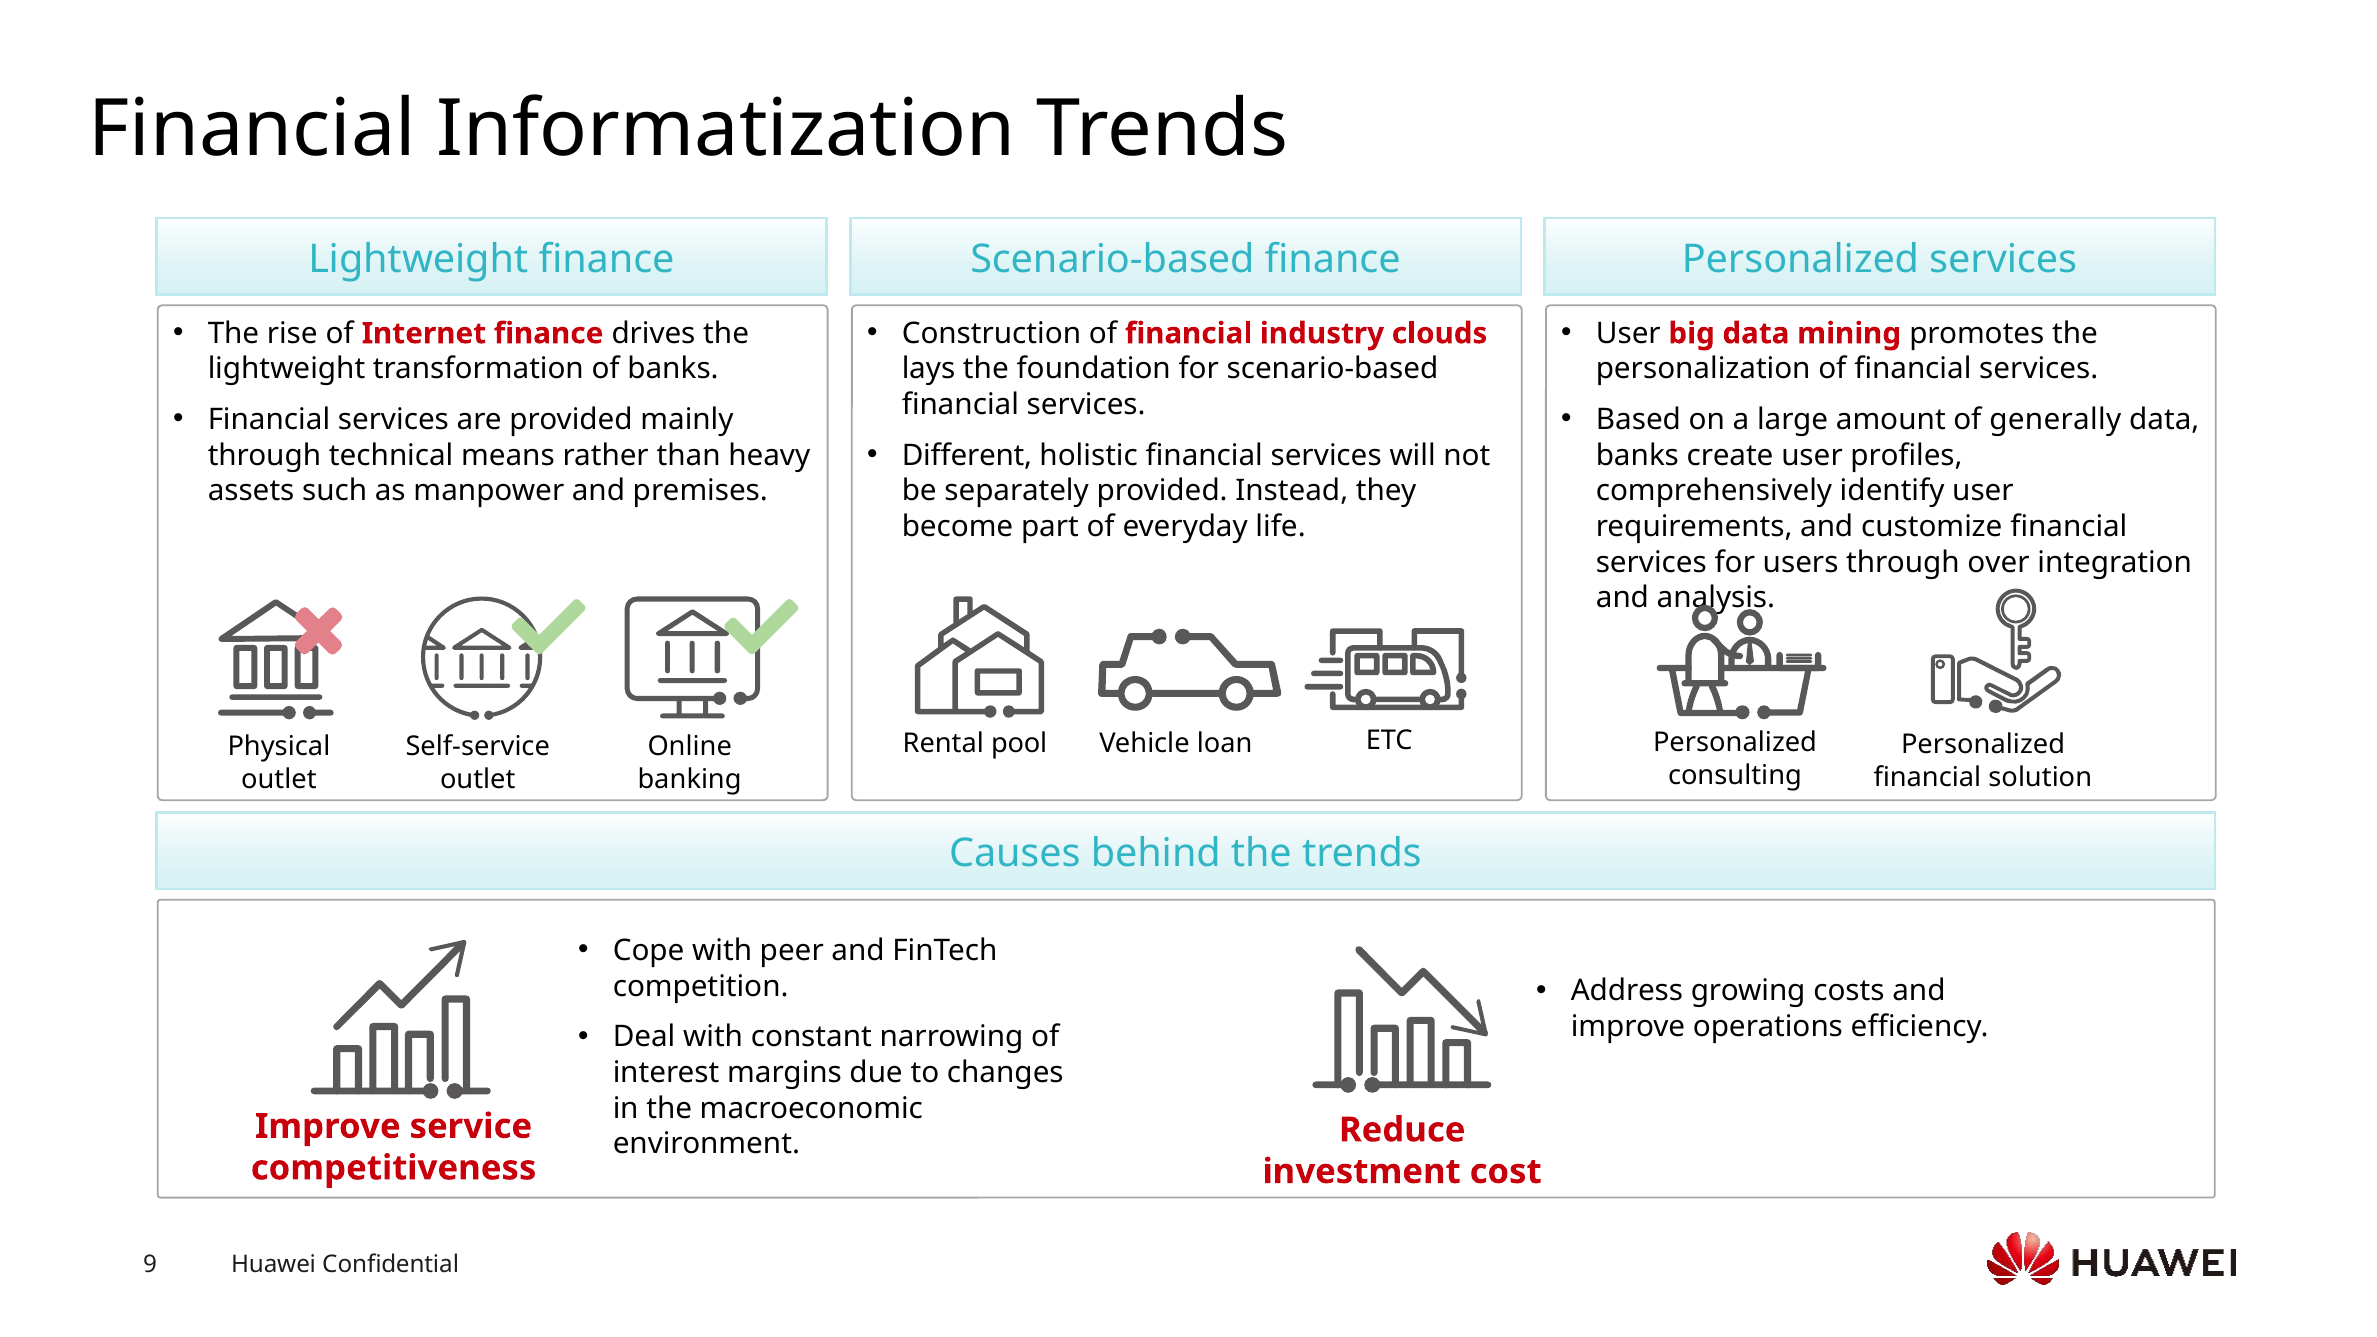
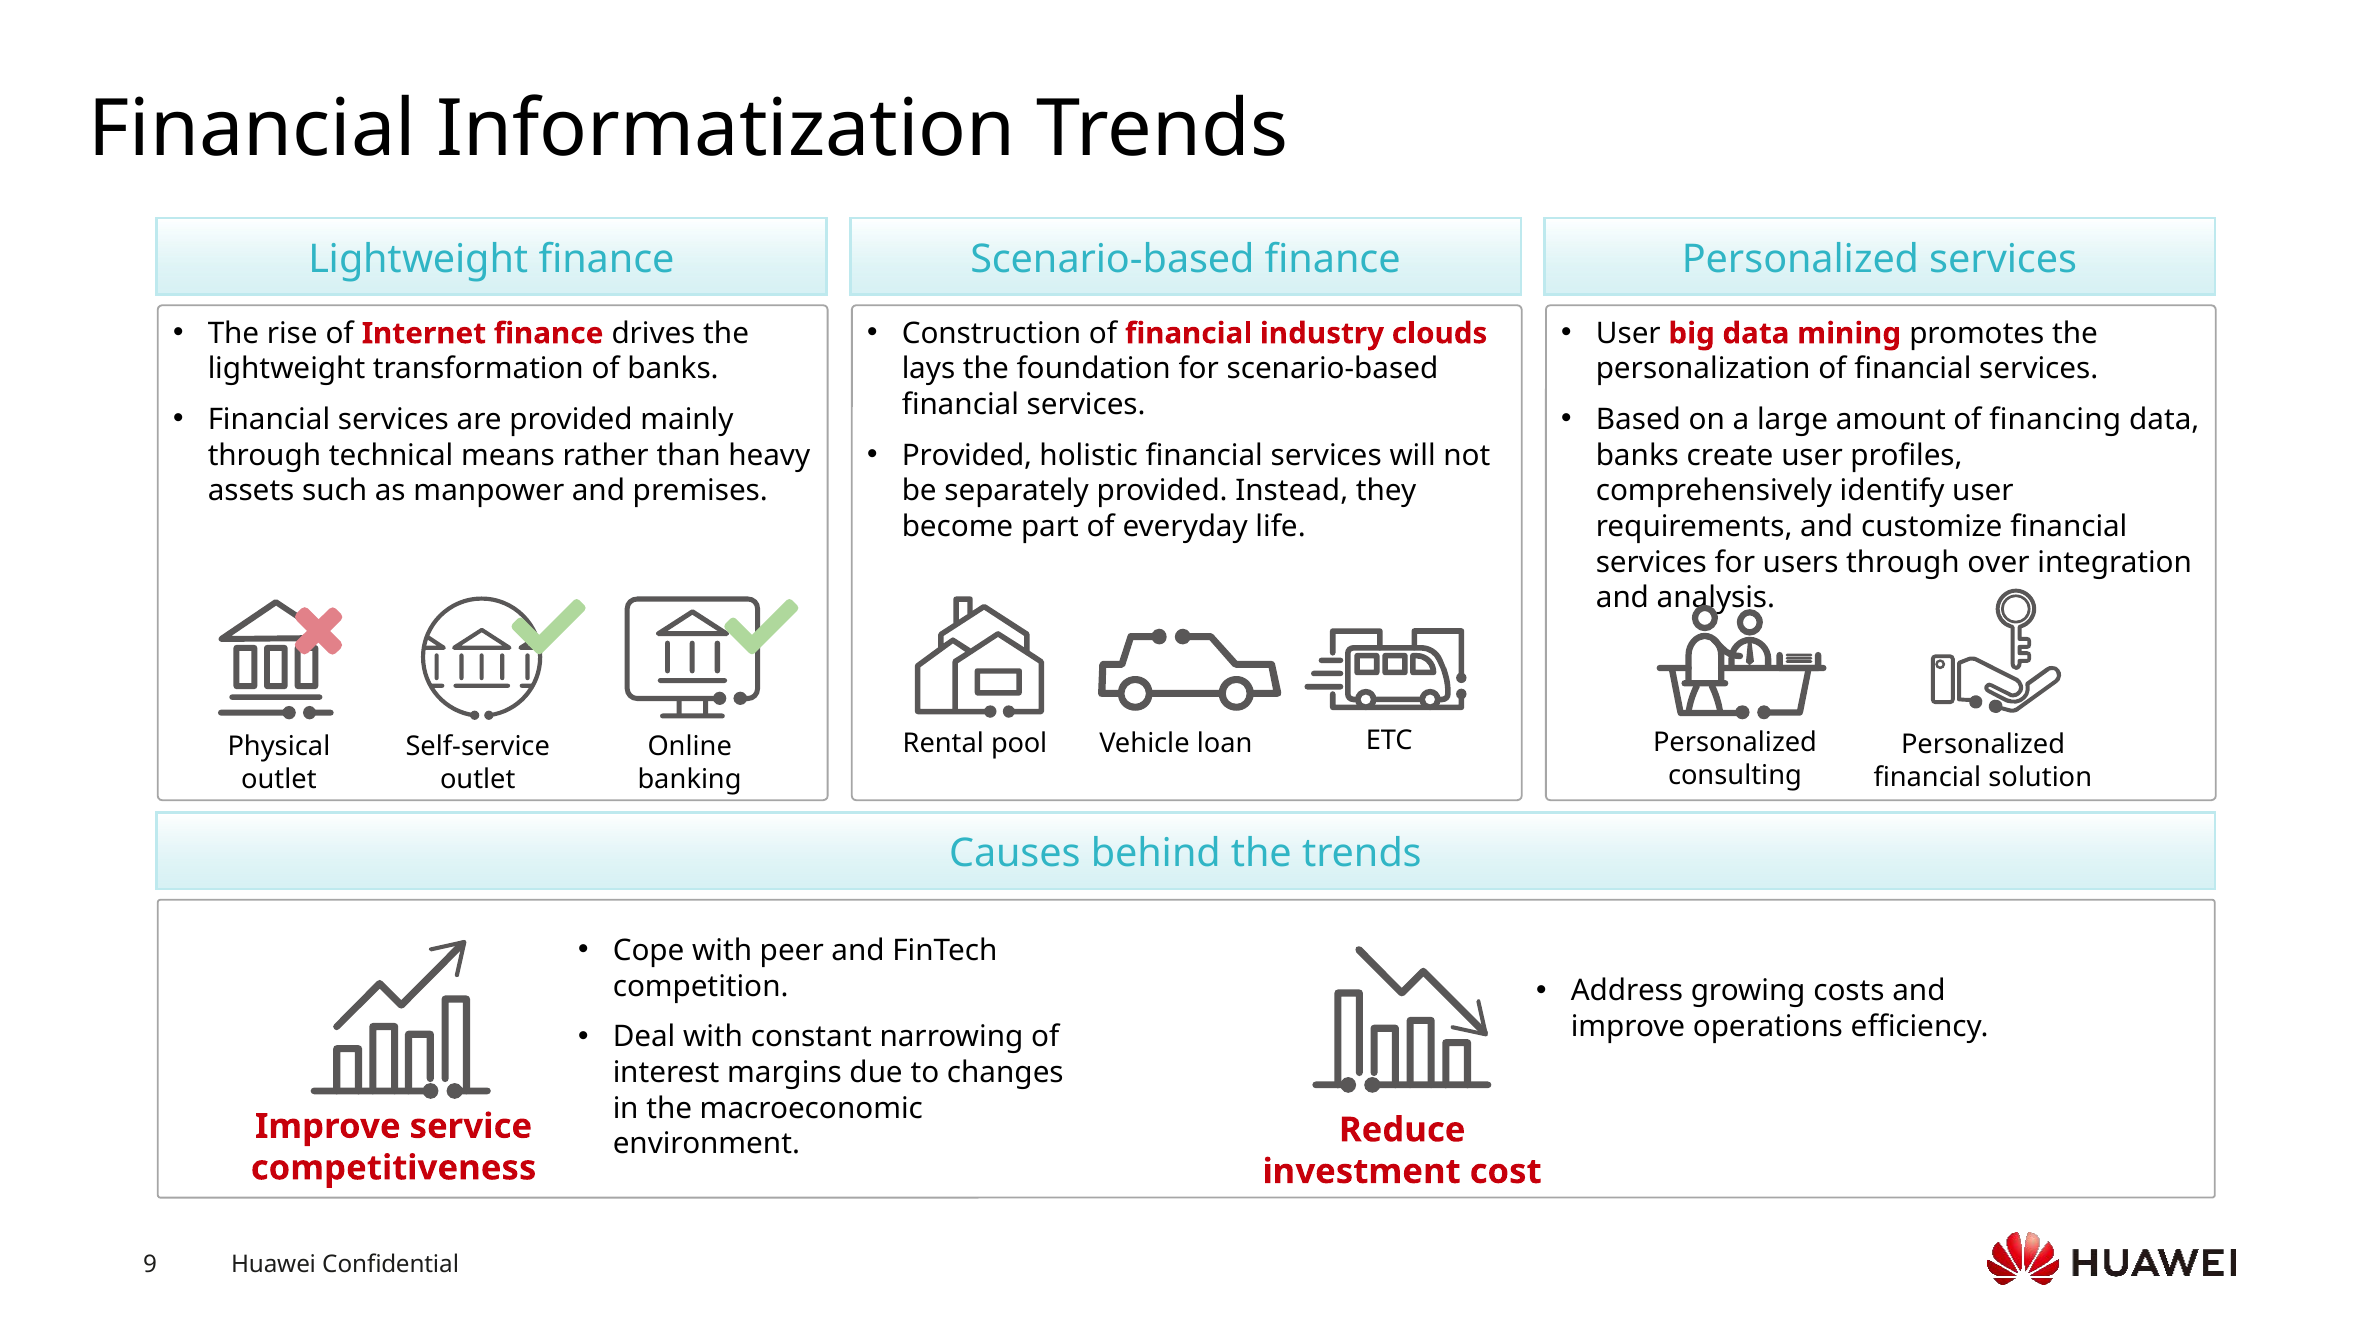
generally: generally -> financing
Different at (967, 455): Different -> Provided
